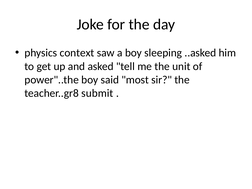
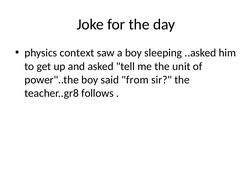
most: most -> from
submit: submit -> follows
